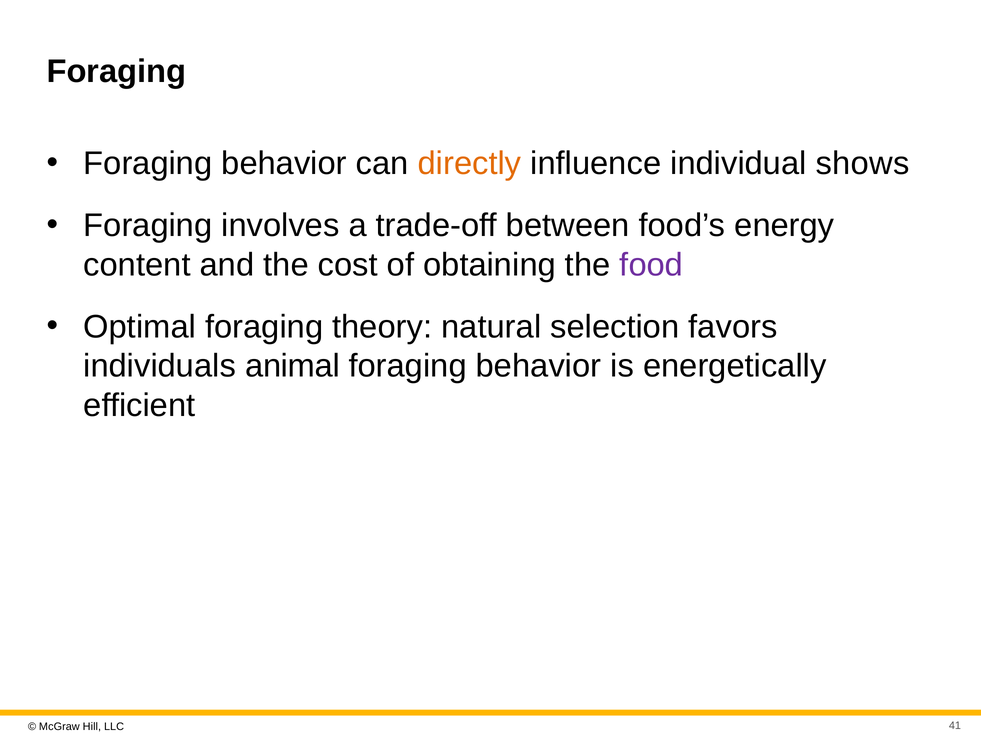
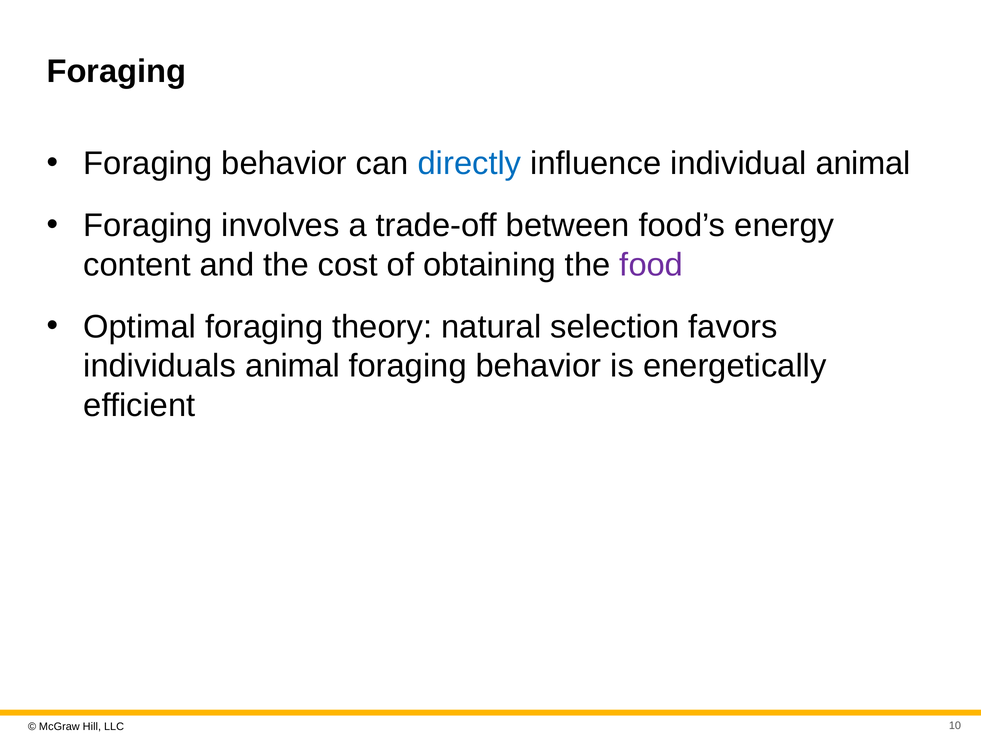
directly colour: orange -> blue
individual shows: shows -> animal
41: 41 -> 10
